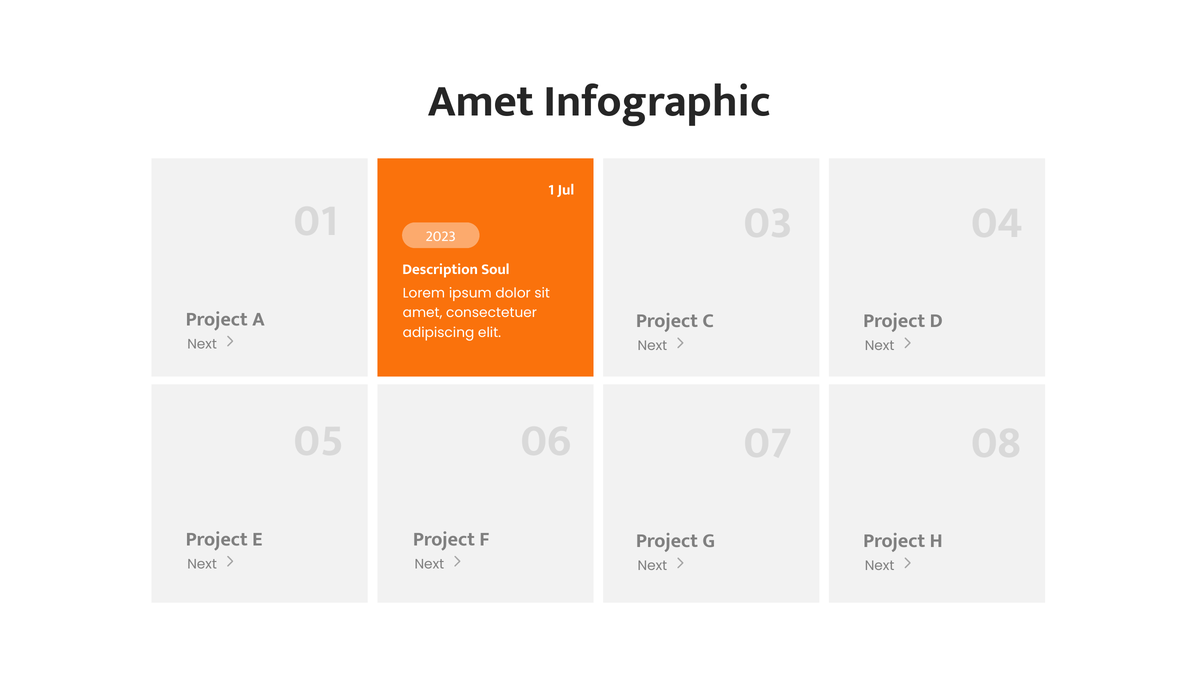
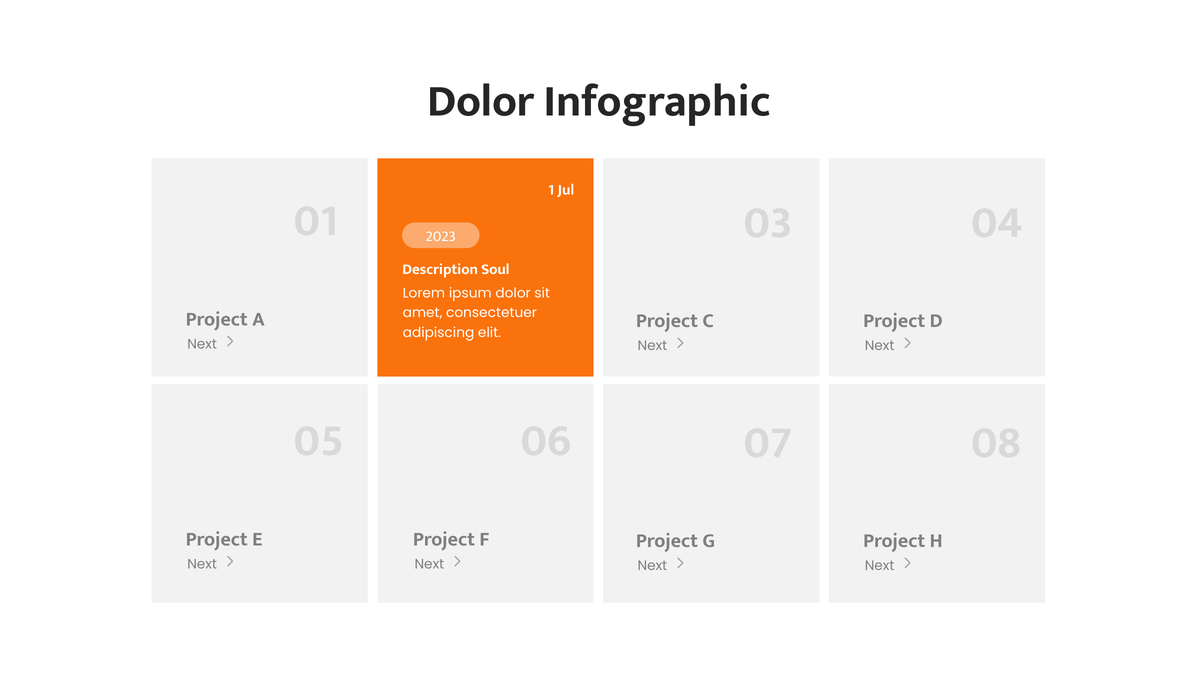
Amet at (481, 101): Amet -> Dolor
